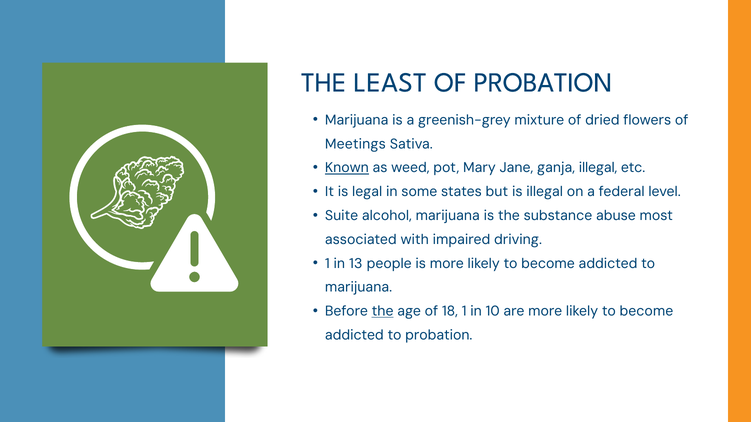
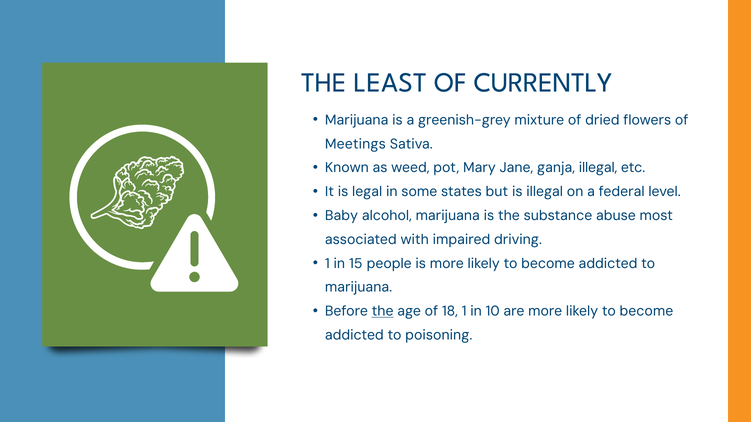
OF PROBATION: PROBATION -> CURRENTLY
Known underline: present -> none
Suite: Suite -> Baby
13: 13 -> 15
to probation: probation -> poisoning
